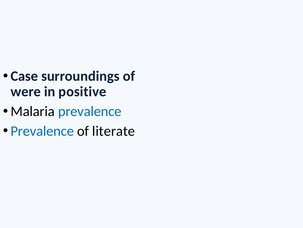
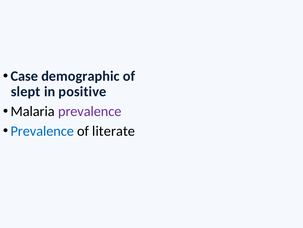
surroundings: surroundings -> demographic
were: were -> slept
prevalence at (90, 111) colour: blue -> purple
